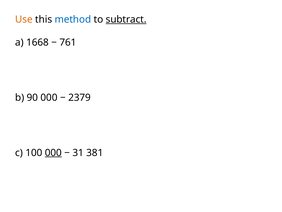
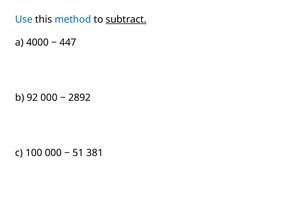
Use colour: orange -> blue
1668: 1668 -> 4000
761: 761 -> 447
90: 90 -> 92
2379: 2379 -> 2892
000 at (53, 152) underline: present -> none
31: 31 -> 51
